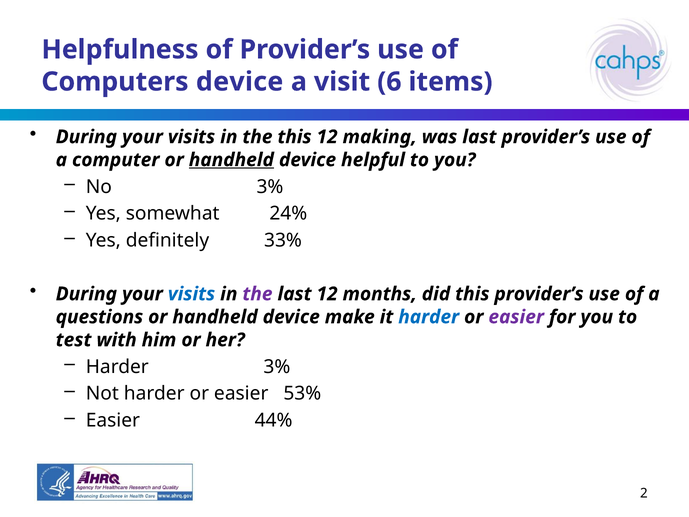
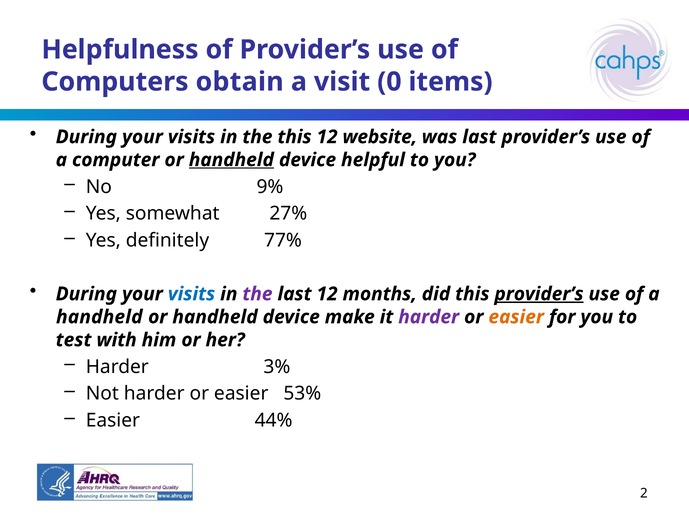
Computers device: device -> obtain
6: 6 -> 0
making: making -> website
No 3%: 3% -> 9%
24%: 24% -> 27%
33%: 33% -> 77%
provider’s at (539, 294) underline: none -> present
questions at (99, 317): questions -> handheld
harder at (429, 317) colour: blue -> purple
easier at (516, 317) colour: purple -> orange
